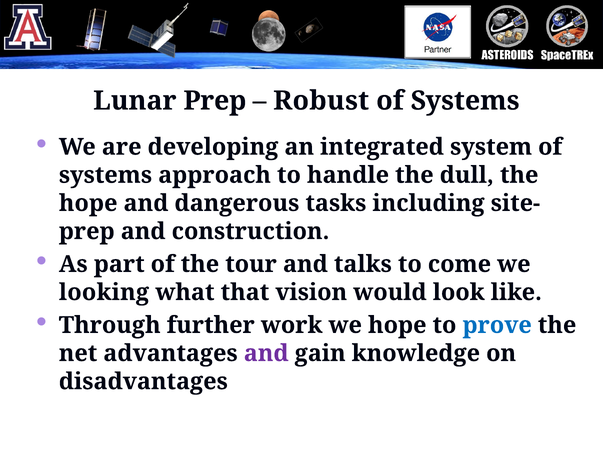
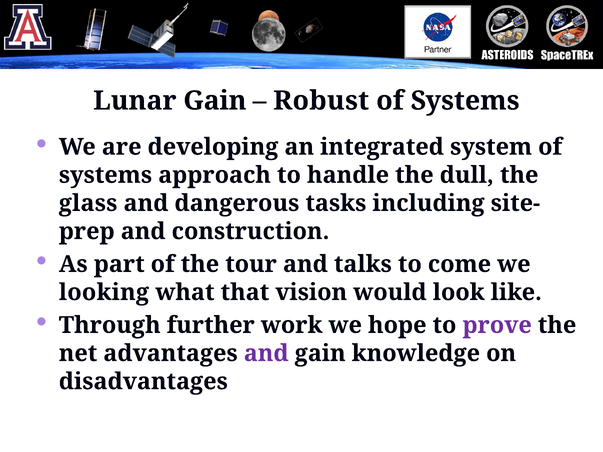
Lunar Prep: Prep -> Gain
hope at (88, 203): hope -> glass
prove colour: blue -> purple
